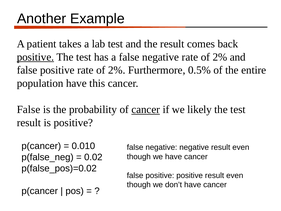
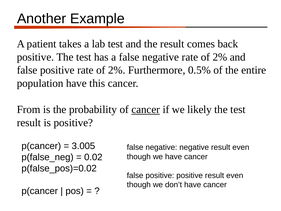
positive at (35, 57) underline: present -> none
False at (29, 109): False -> From
0.010: 0.010 -> 3.005
